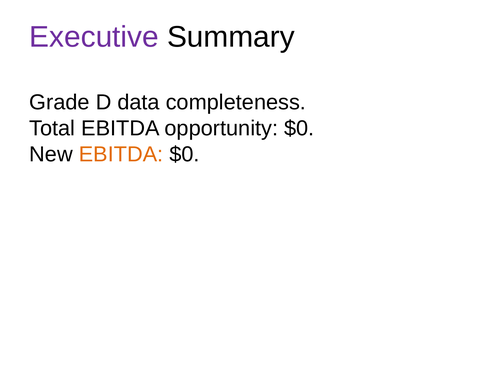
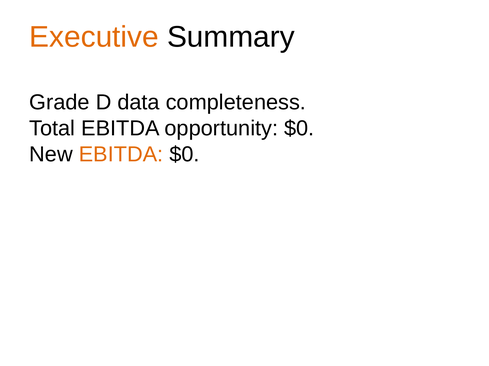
Executive colour: purple -> orange
